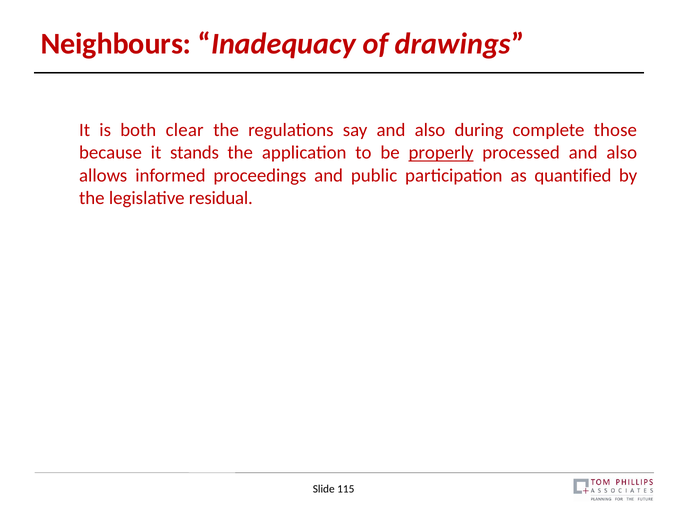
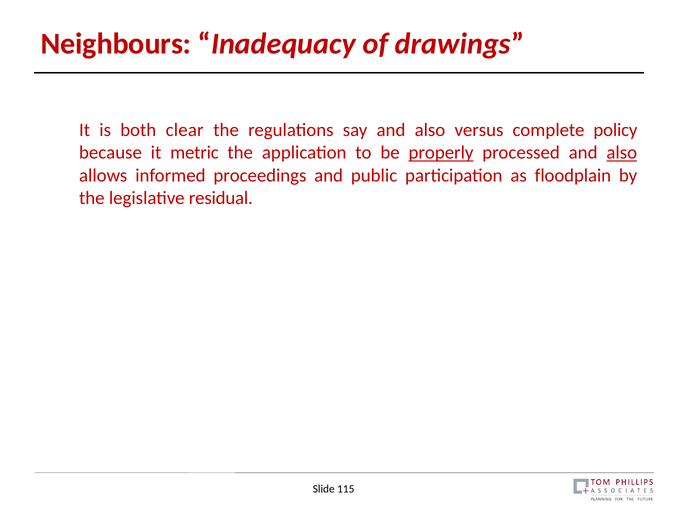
during: during -> versus
those: those -> policy
stands: stands -> metric
also at (622, 153) underline: none -> present
quantified: quantified -> floodplain
